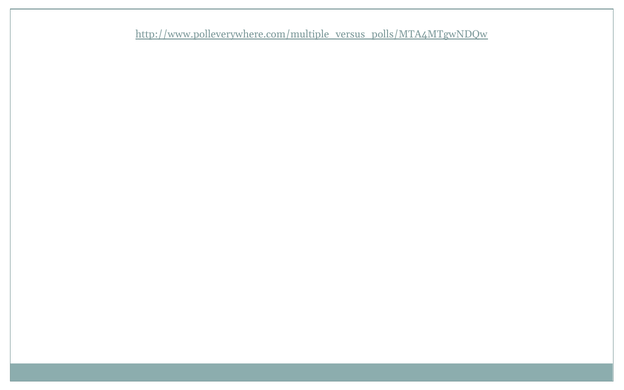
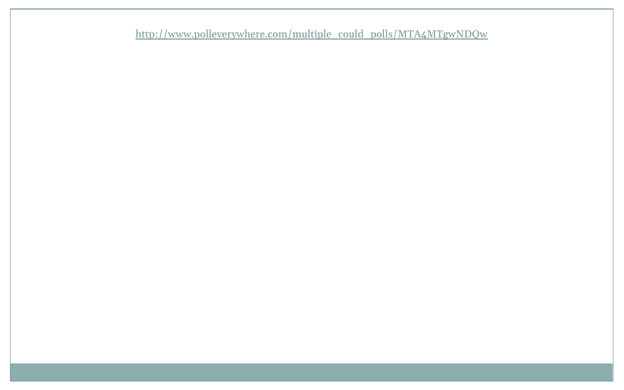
http://www.polleverywhere.com/multiple_versus_polls/MTA4MTgwNDQw: http://www.polleverywhere.com/multiple_versus_polls/MTA4MTgwNDQw -> http://www.polleverywhere.com/multiple_could_polls/MTA4MTgwNDQw
